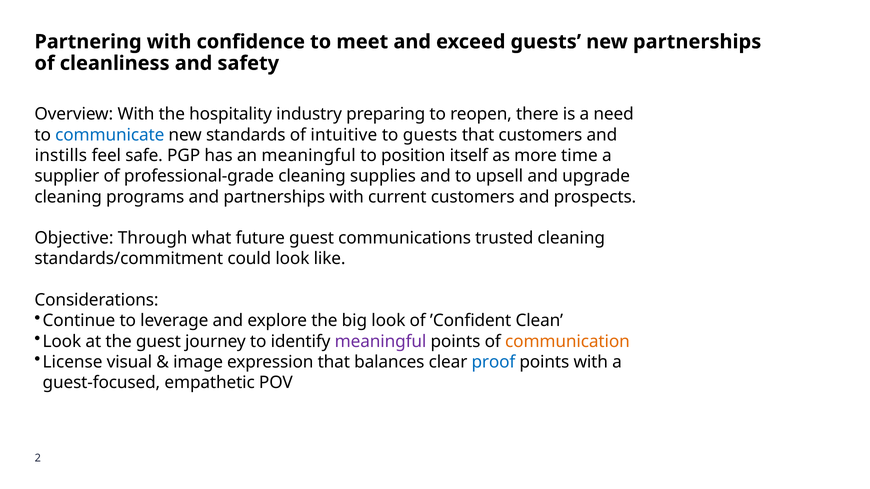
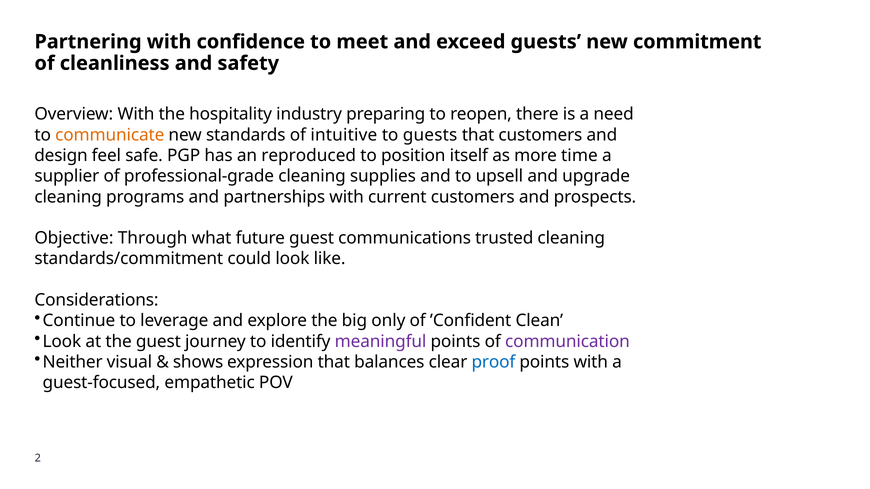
new partnerships: partnerships -> commitment
communicate colour: blue -> orange
instills: instills -> design
an meaningful: meaningful -> reproduced
big look: look -> only
communication colour: orange -> purple
License: License -> Neither
image: image -> shows
